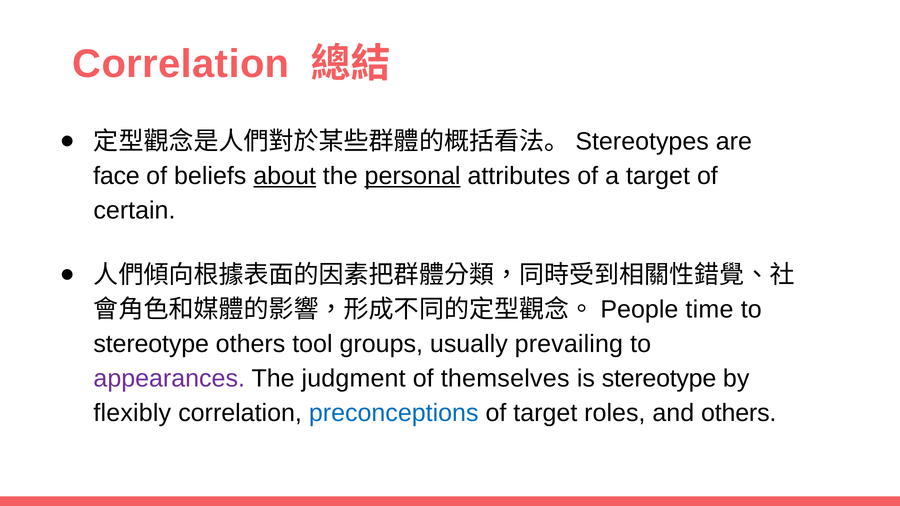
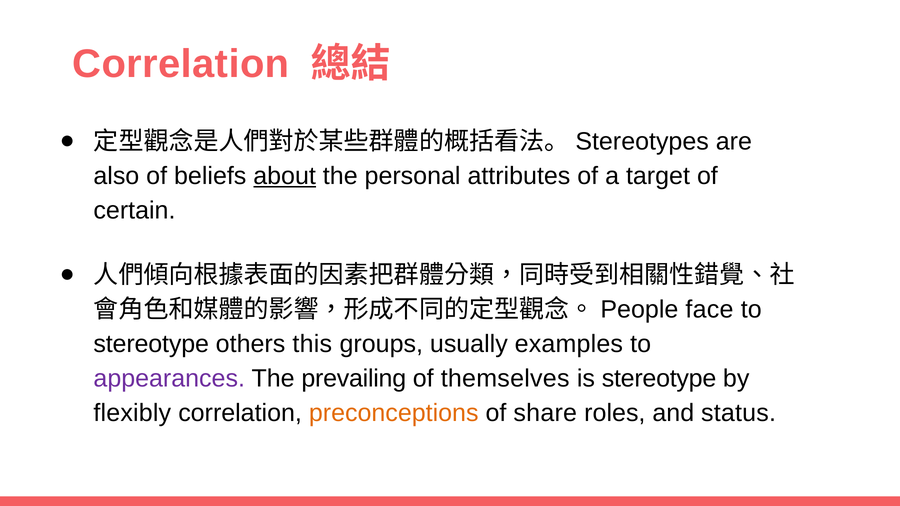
face: face -> also
personal underline: present -> none
time: time -> face
tool: tool -> this
prevailing: prevailing -> examples
judgment: judgment -> prevailing
preconceptions colour: blue -> orange
of target: target -> share
and others: others -> status
